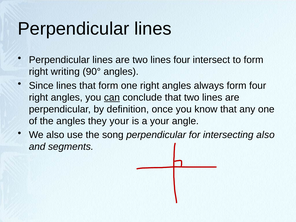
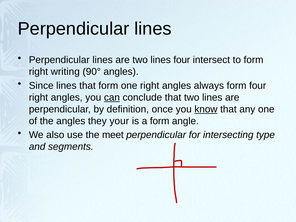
know underline: none -> present
a your: your -> form
song: song -> meet
intersecting also: also -> type
